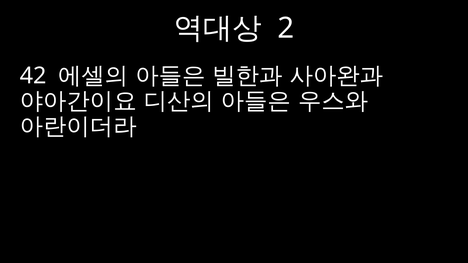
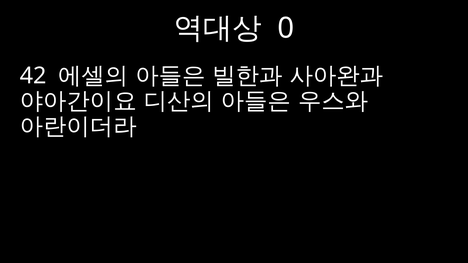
2: 2 -> 0
